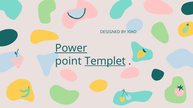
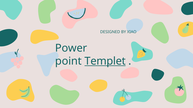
Power underline: present -> none
